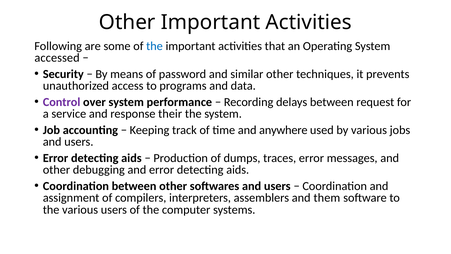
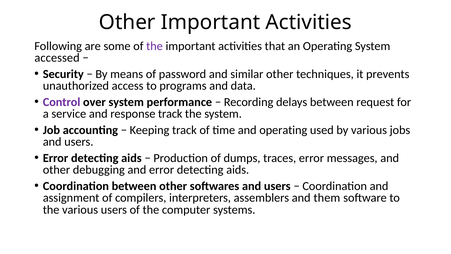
the at (155, 46) colour: blue -> purple
response their: their -> track
and anywhere: anywhere -> operating
